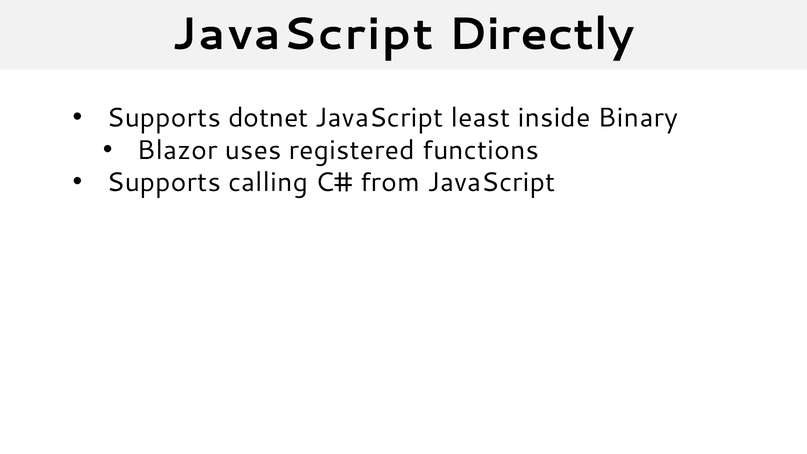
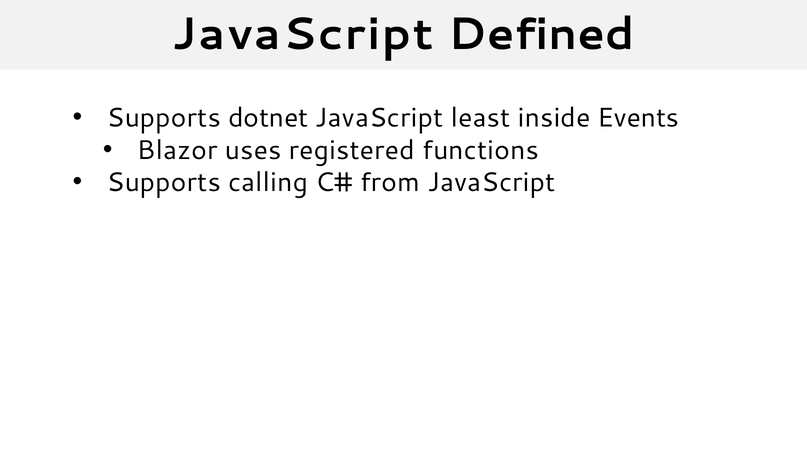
Directly: Directly -> Defined
Binary: Binary -> Events
